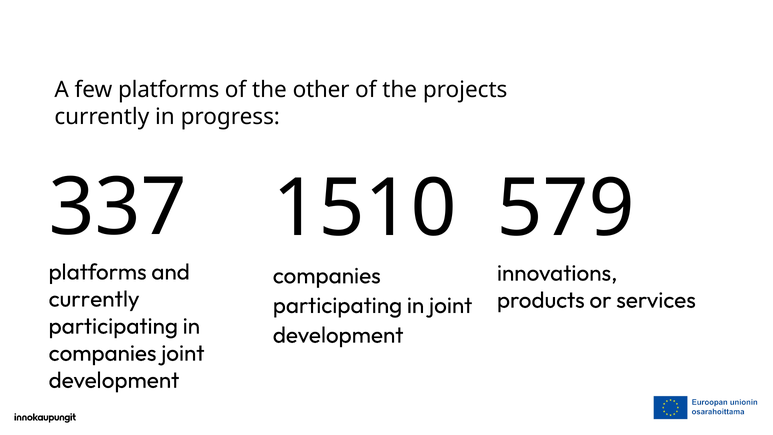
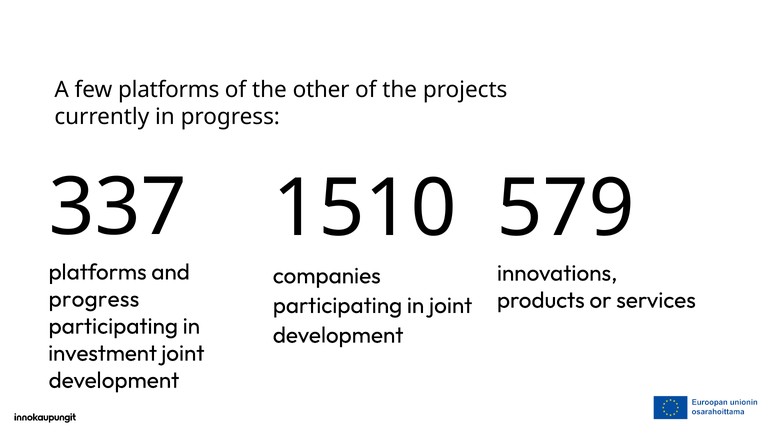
currently at (94, 299): currently -> progress
companies at (103, 353): companies -> investment
